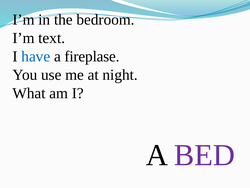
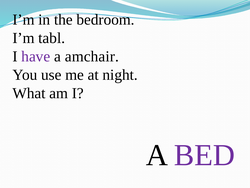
text: text -> tabl
have colour: blue -> purple
fireplase: fireplase -> amchair
